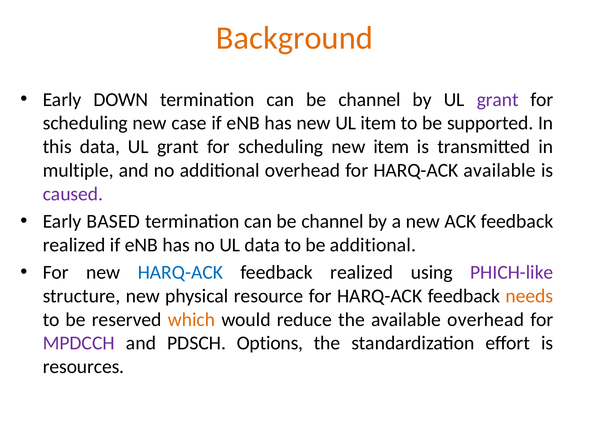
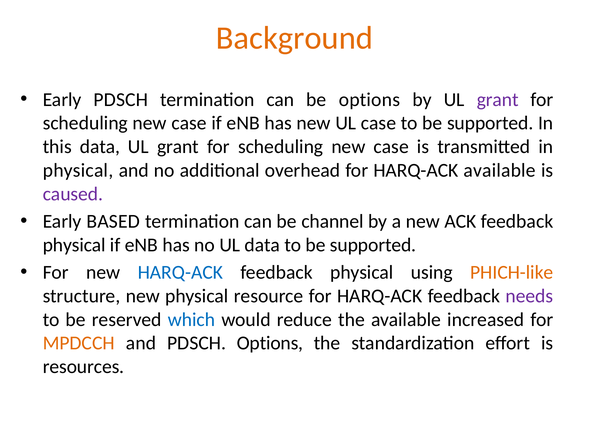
Early DOWN: DOWN -> PDSCH
channel at (370, 100): channel -> options
UL item: item -> case
item at (391, 147): item -> case
multiple at (78, 170): multiple -> physical
realized at (74, 245): realized -> physical
data to be additional: additional -> supported
realized at (362, 272): realized -> physical
PHICH-like colour: purple -> orange
needs colour: orange -> purple
which colour: orange -> blue
available overhead: overhead -> increased
MPDCCH colour: purple -> orange
